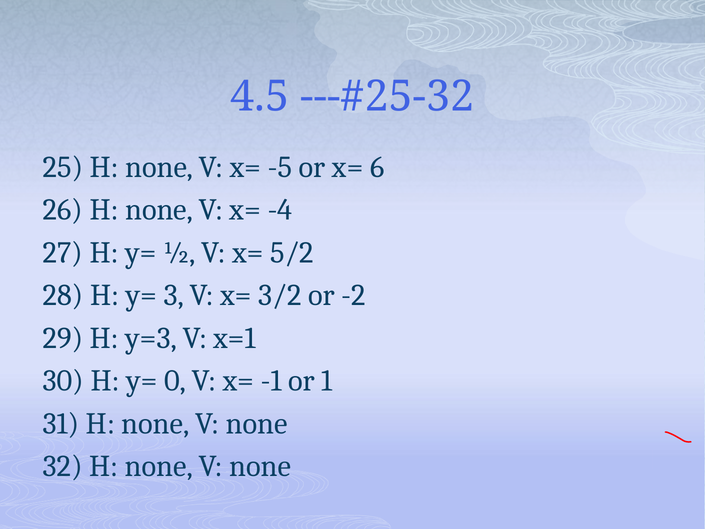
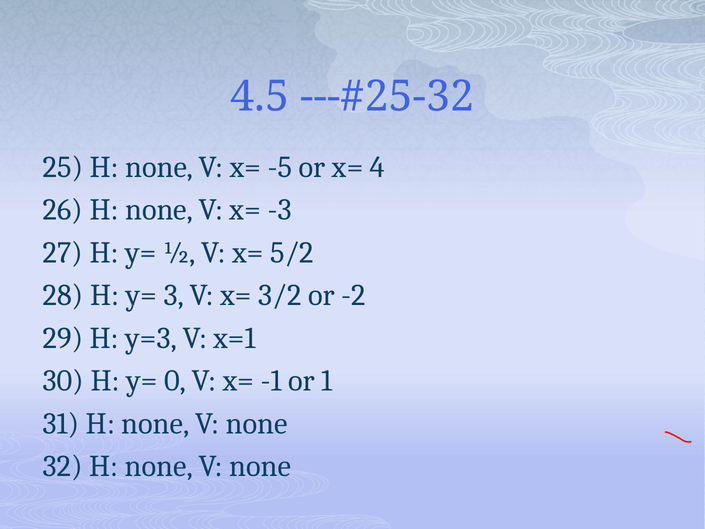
6: 6 -> 4
-4: -4 -> -3
